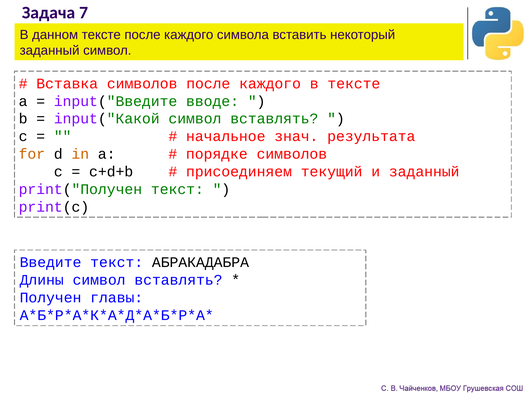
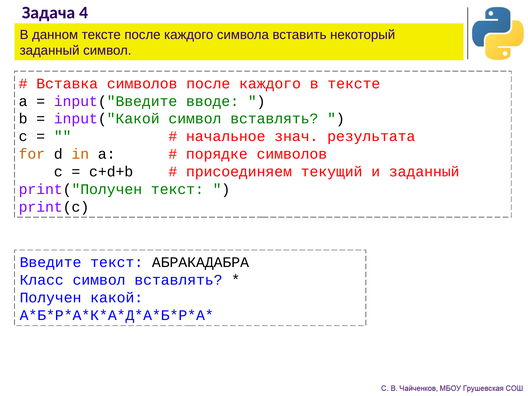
7: 7 -> 4
Длины: Длины -> Класс
главы: главы -> какой
